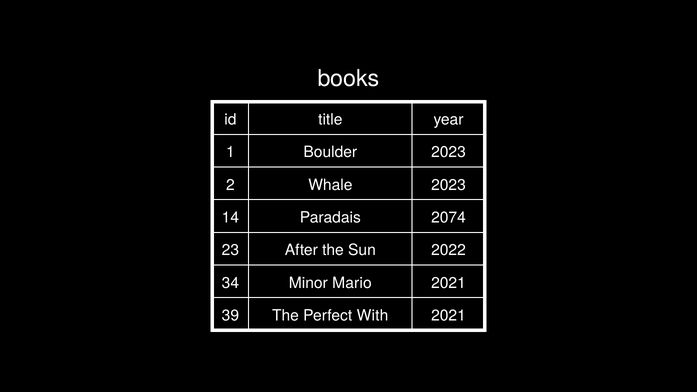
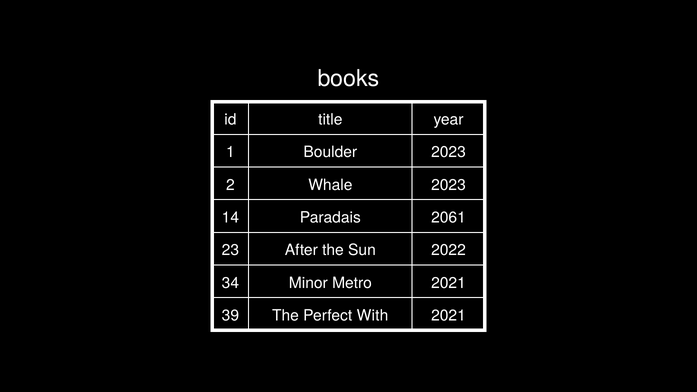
2074: 2074 -> 2061
Mario: Mario -> Metro
